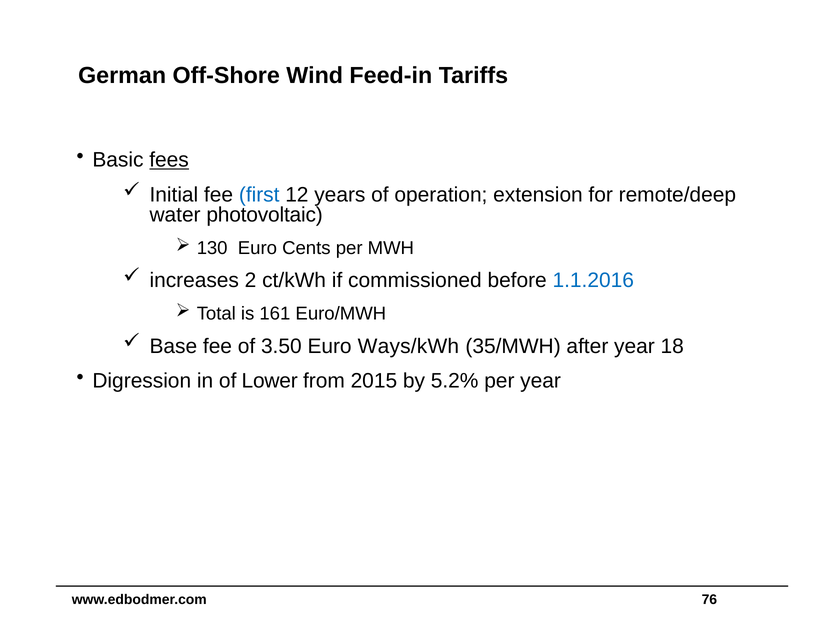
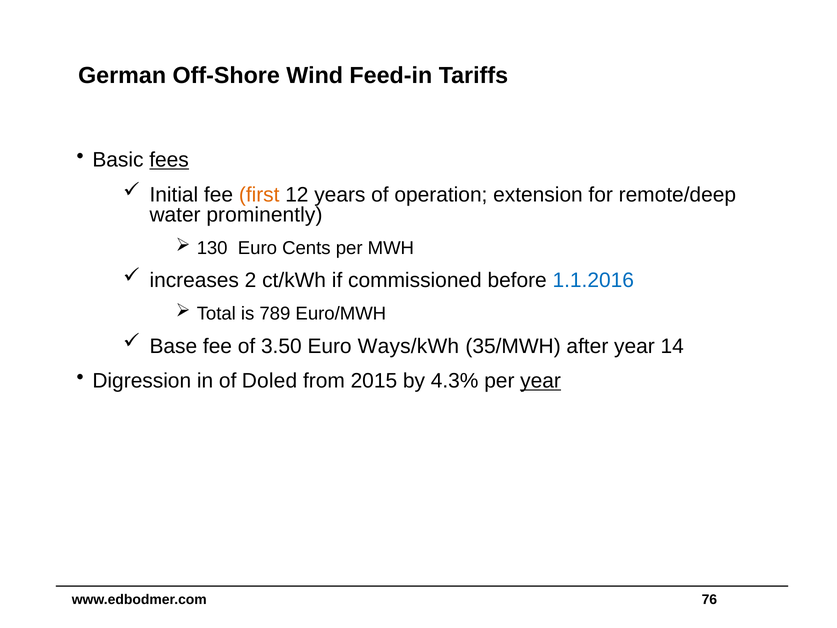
first colour: blue -> orange
photovoltaic: photovoltaic -> prominently
161: 161 -> 789
18: 18 -> 14
Lower: Lower -> Doled
5.2%: 5.2% -> 4.3%
year at (541, 381) underline: none -> present
